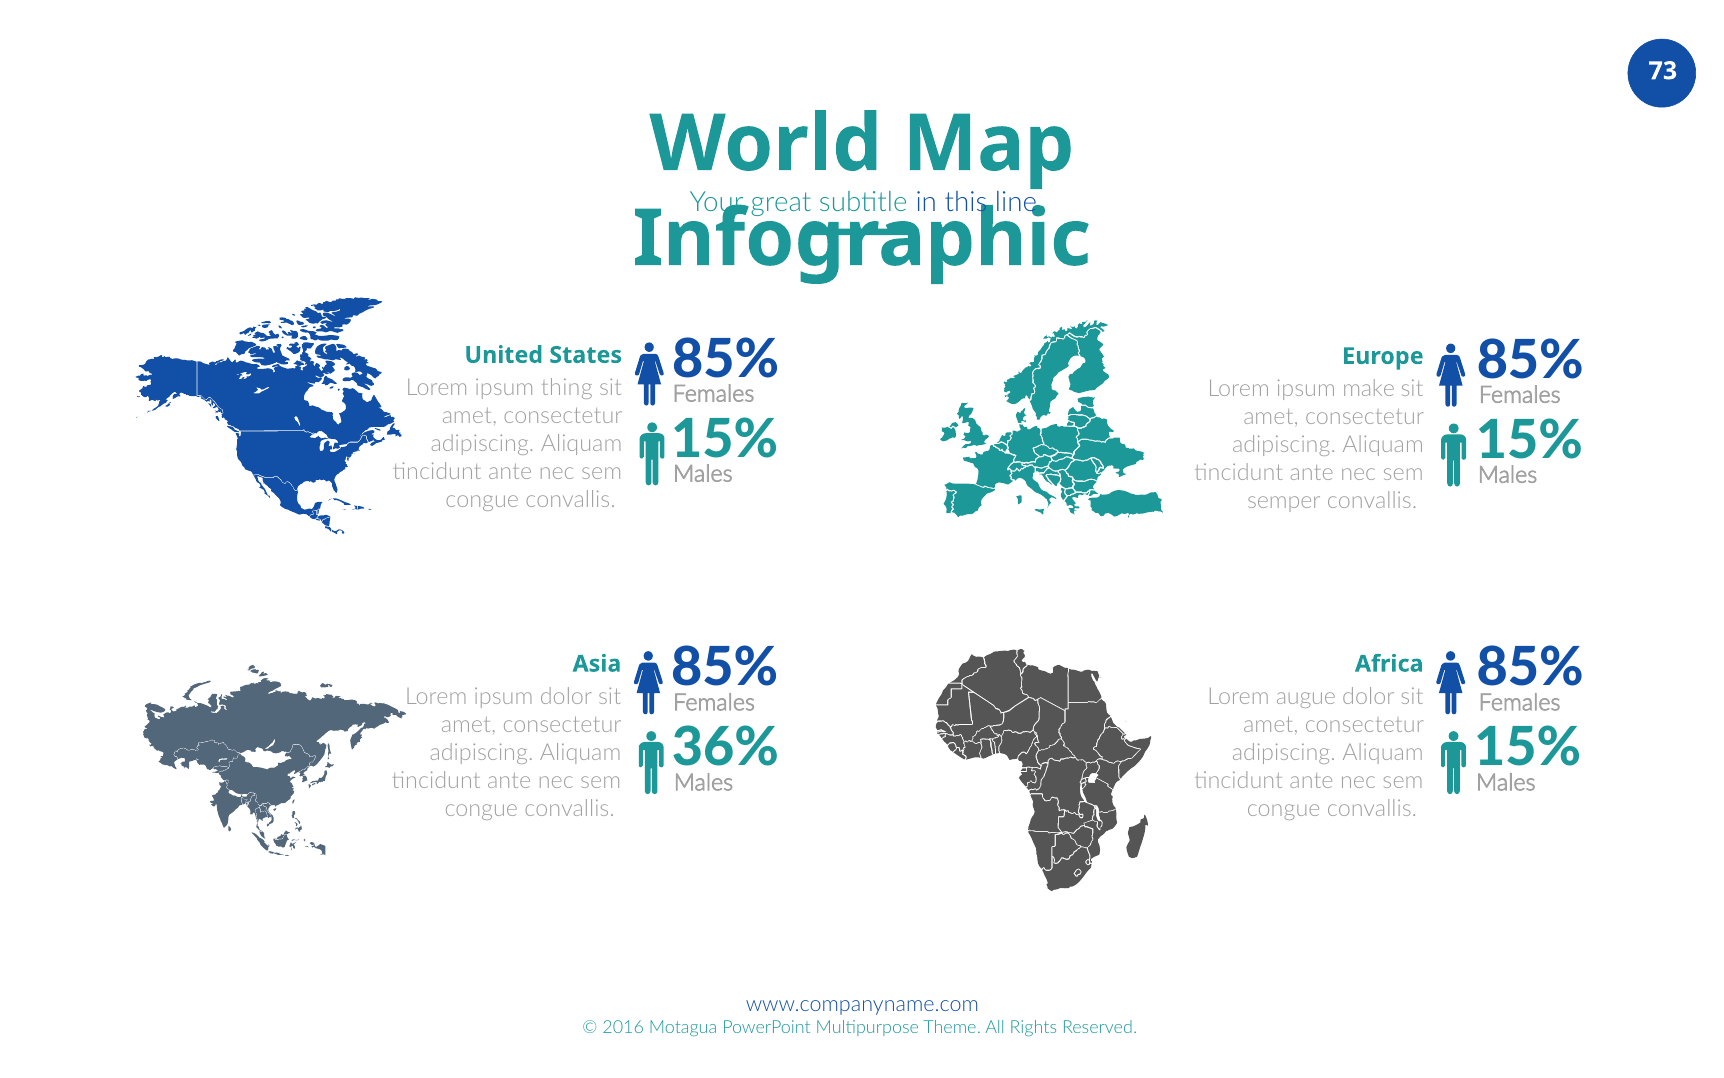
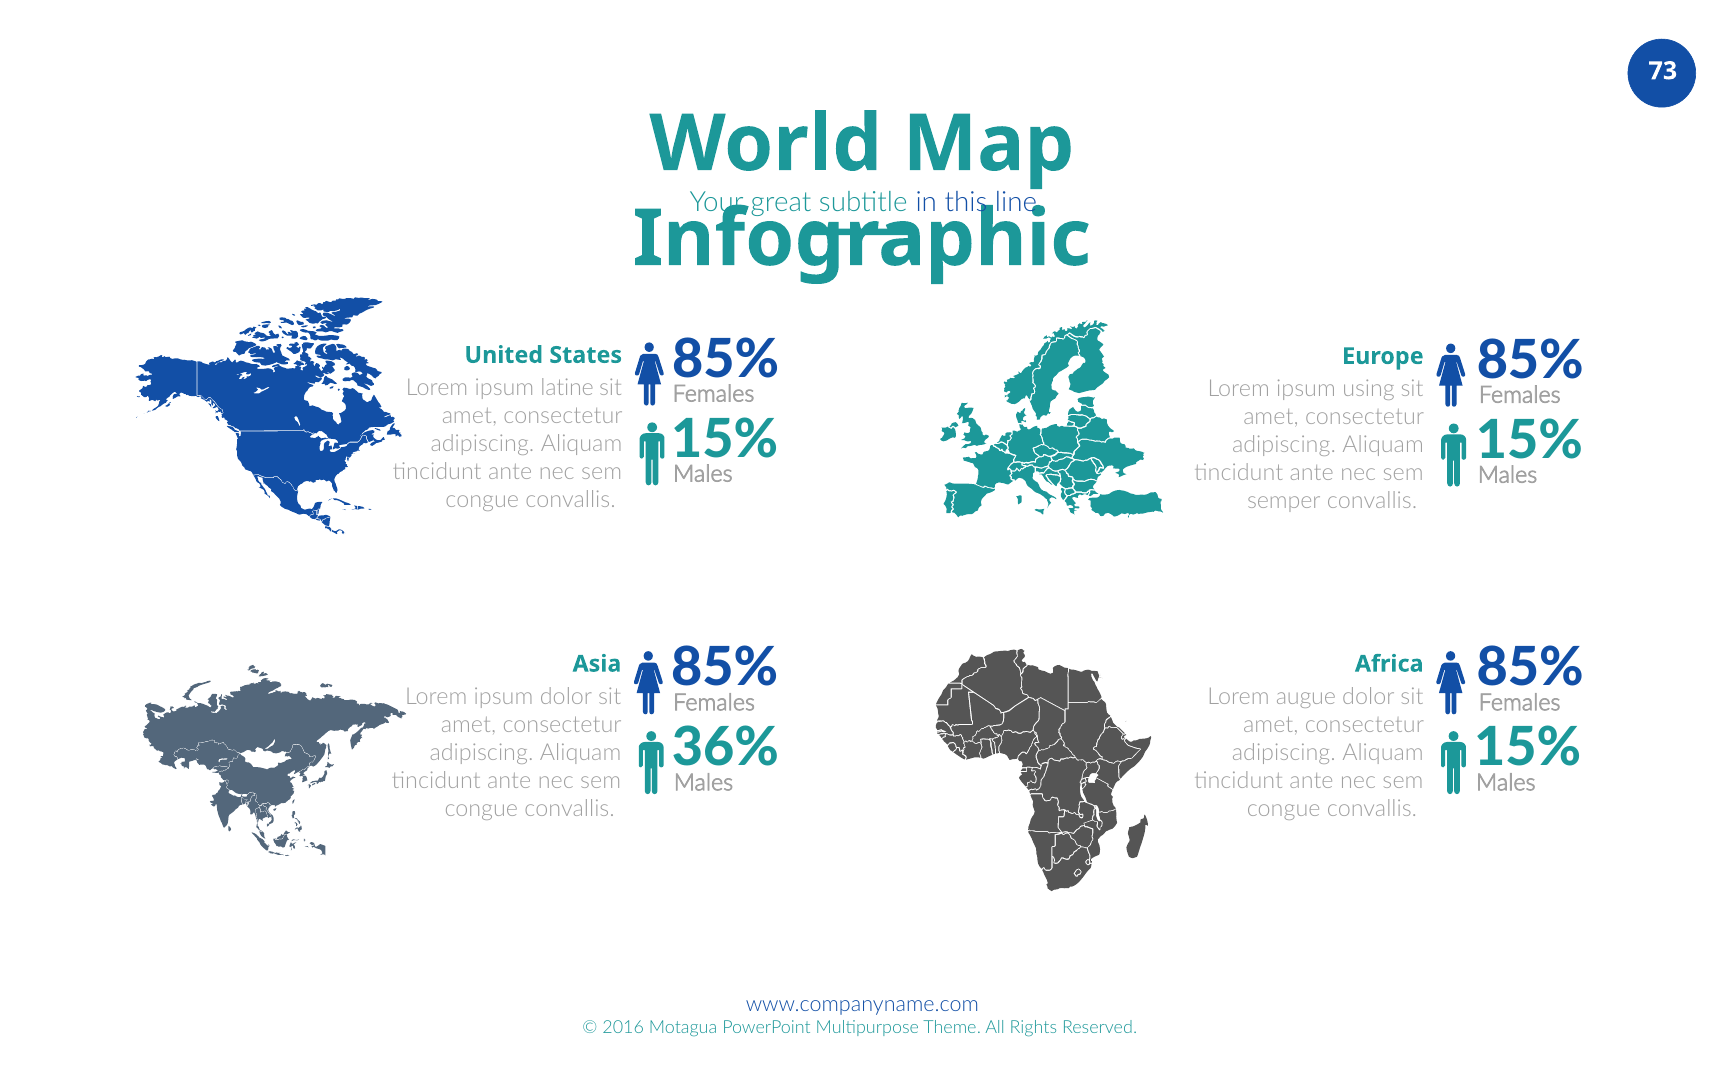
thing: thing -> latine
make: make -> using
